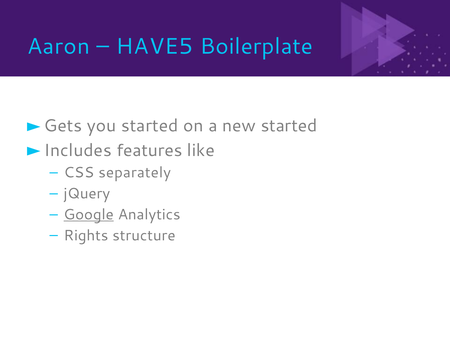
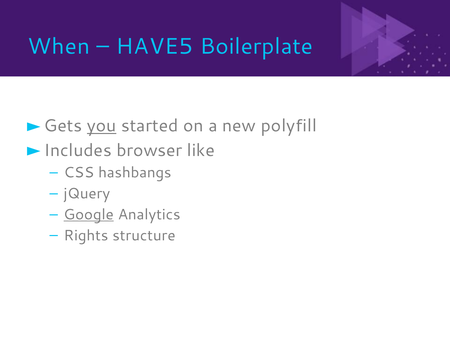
Aaron: Aaron -> When
you underline: none -> present
new started: started -> polyfill
features: features -> browser
separately: separately -> hashbangs
